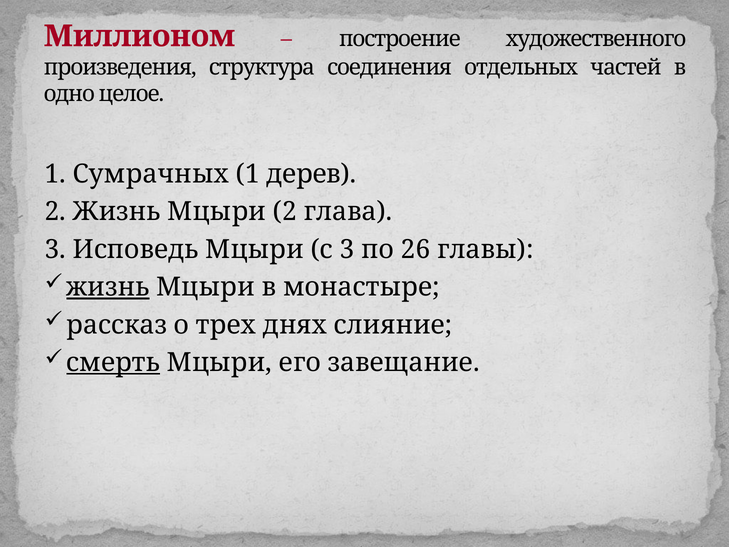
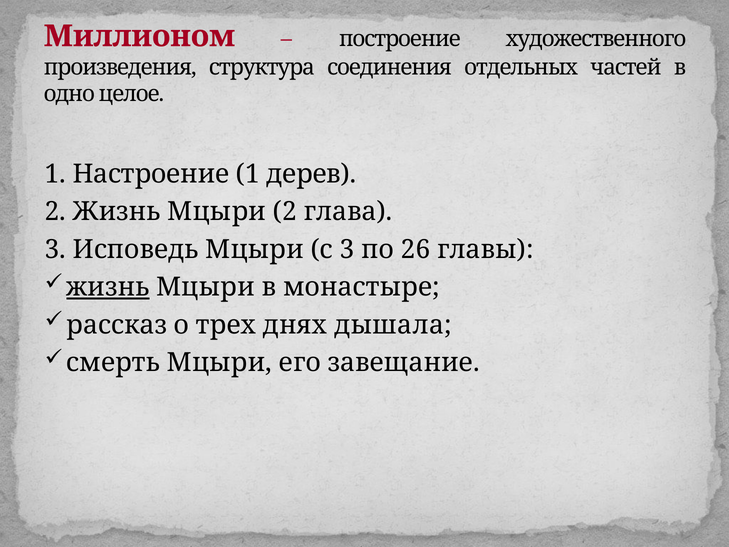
Сумрачных: Сумрачных -> Настроение
слияние: слияние -> дышала
смерть underline: present -> none
